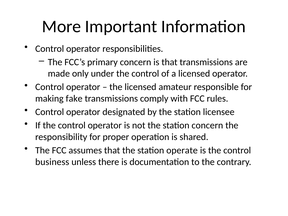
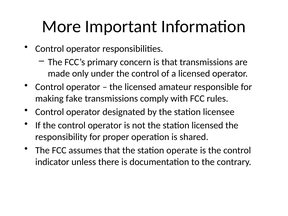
station concern: concern -> licensed
business: business -> indicator
